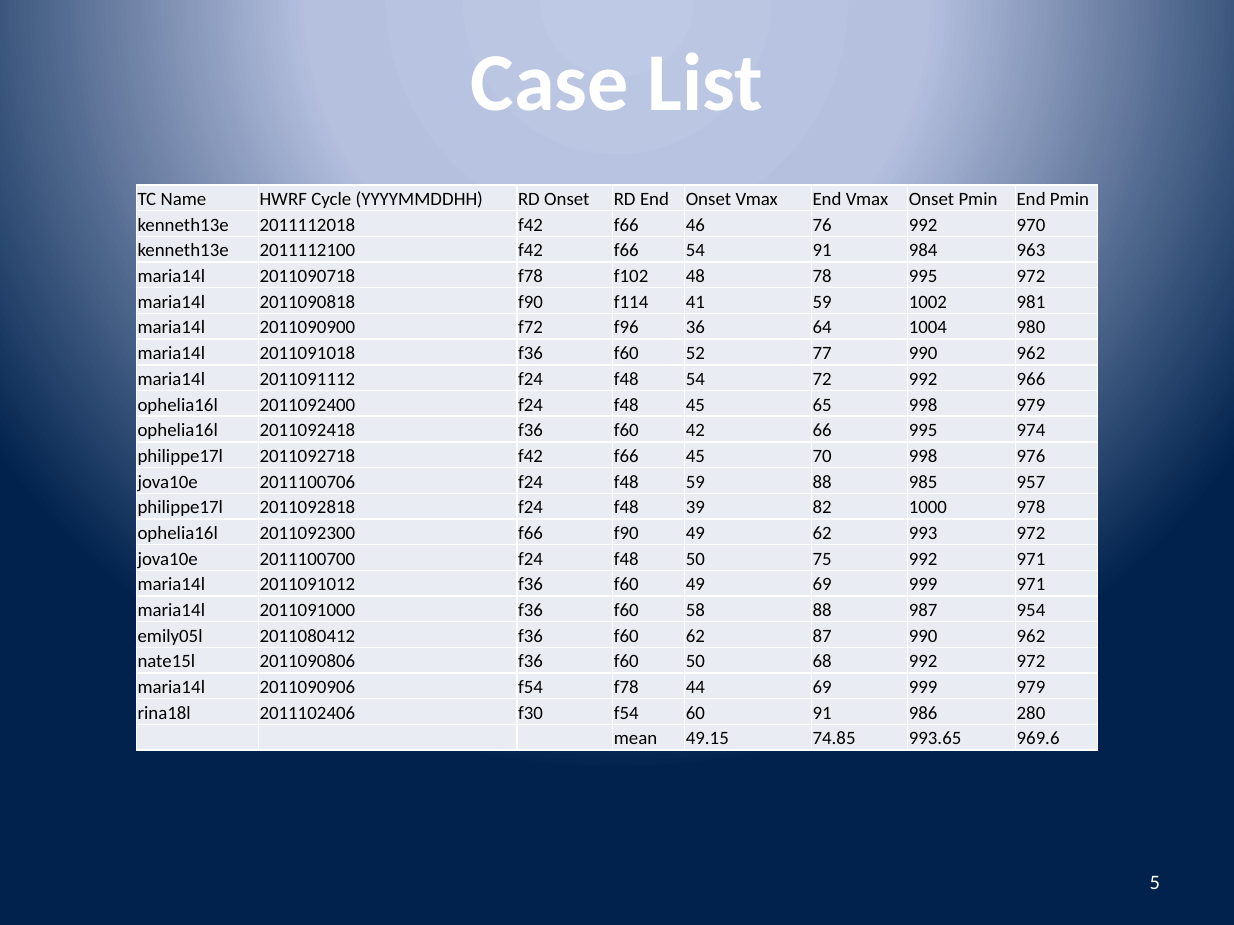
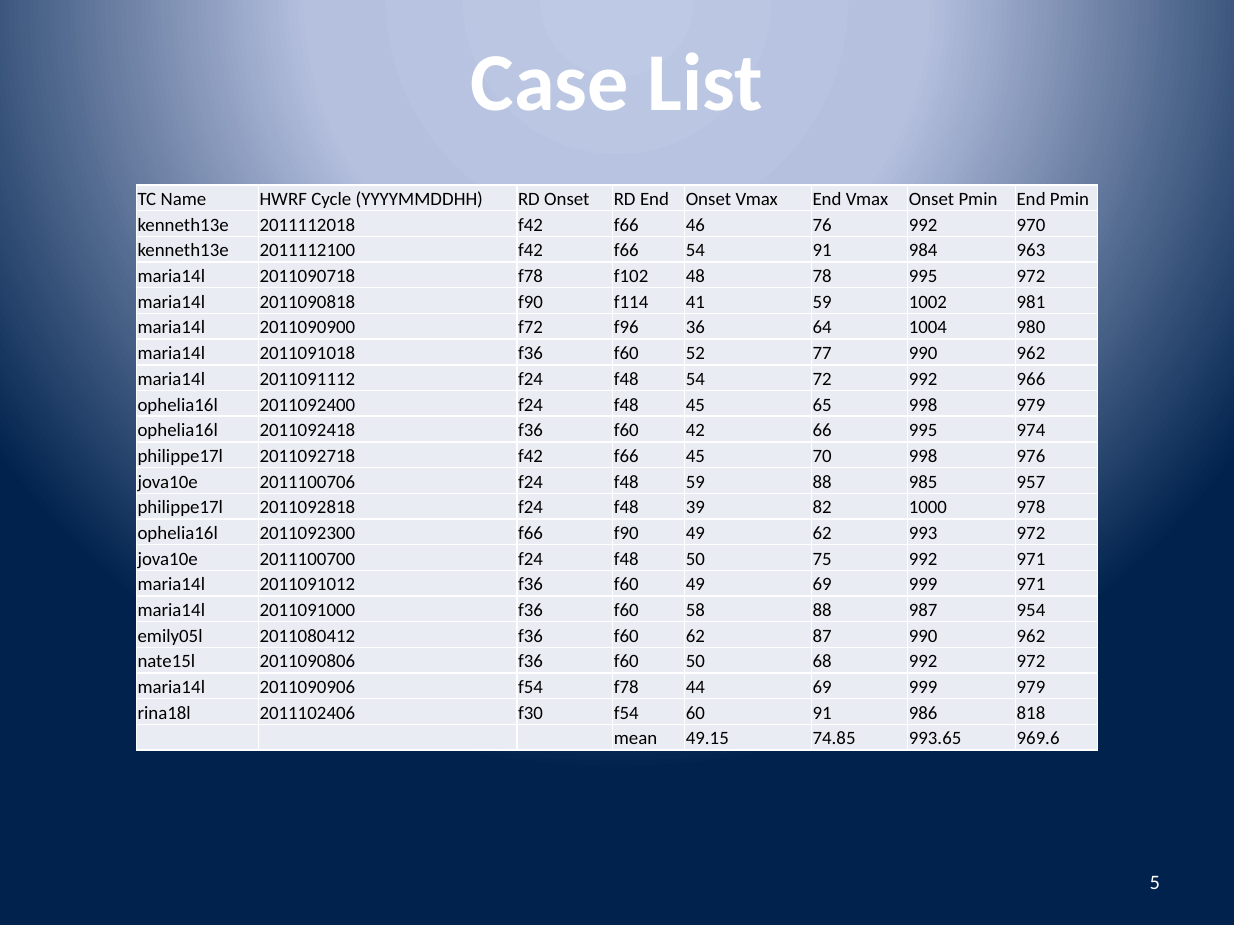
280: 280 -> 818
